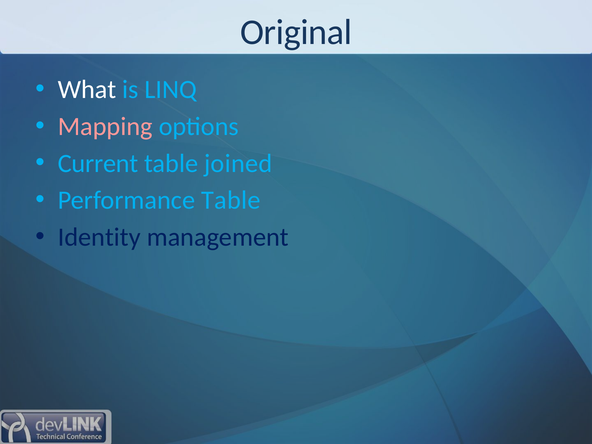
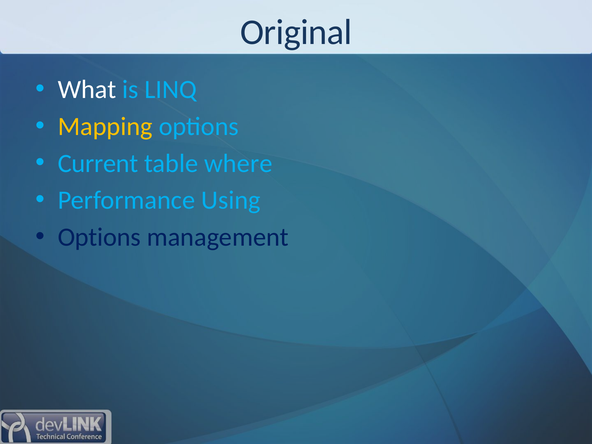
Mapping colour: pink -> yellow
joined: joined -> where
Performance Table: Table -> Using
Identity at (99, 237): Identity -> Options
